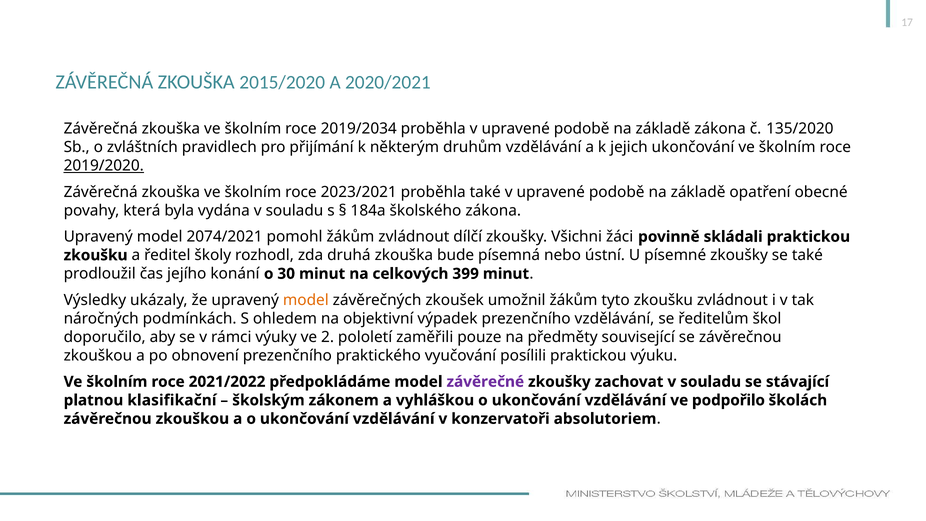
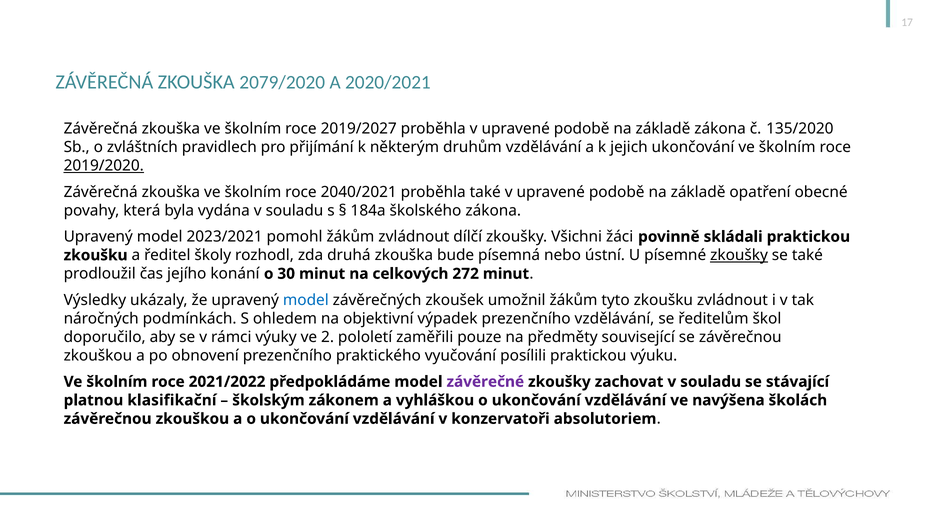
2015/2020: 2015/2020 -> 2079/2020
2019/2034: 2019/2034 -> 2019/2027
2023/2021: 2023/2021 -> 2040/2021
2074/2021: 2074/2021 -> 2023/2021
zkoušky at (739, 255) underline: none -> present
399: 399 -> 272
model at (306, 300) colour: orange -> blue
podpořilo: podpořilo -> navýšena
